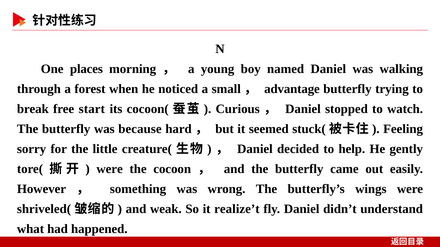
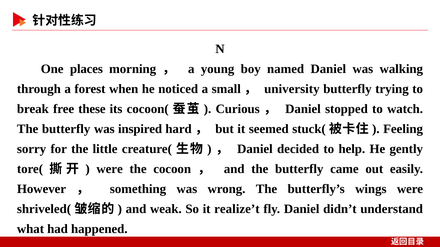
advantage: advantage -> university
start: start -> these
because: because -> inspired
